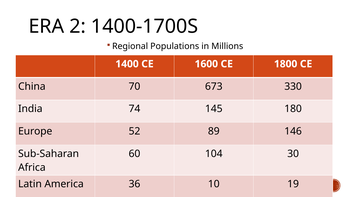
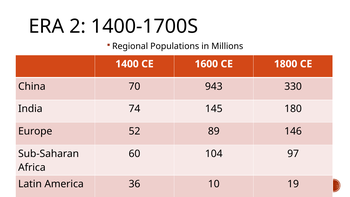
673: 673 -> 943
30: 30 -> 97
